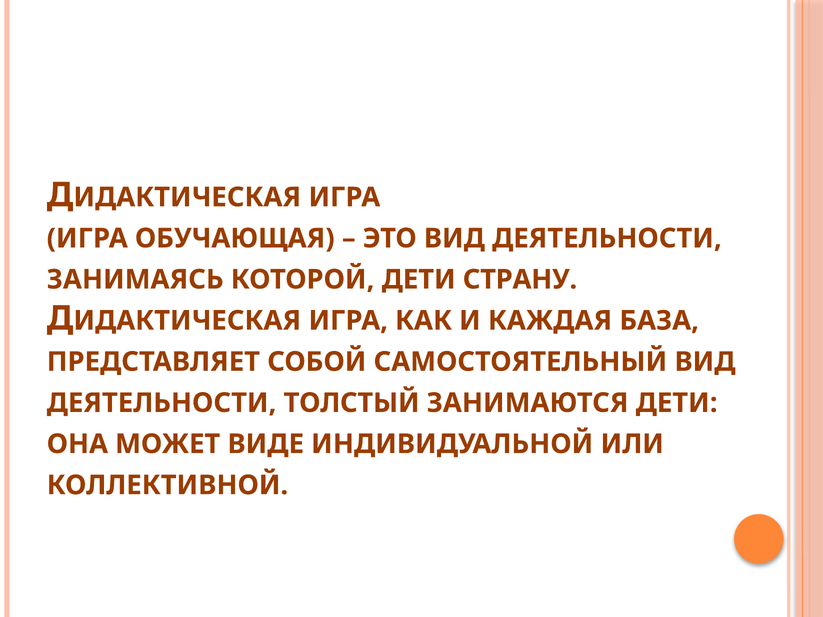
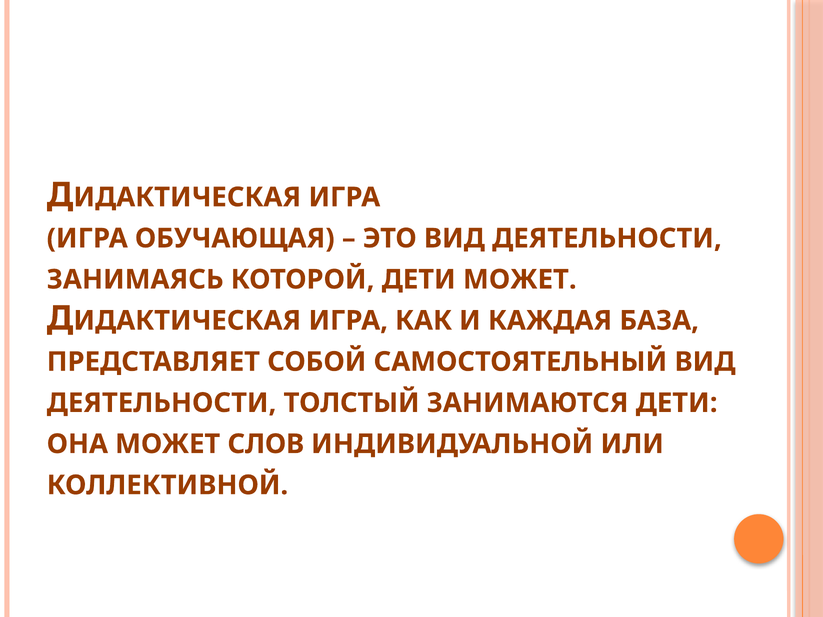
ДЕТИ СТРАНУ: СТРАНУ -> МОЖЕТ
ВИДЕ: ВИДЕ -> СЛОВ
